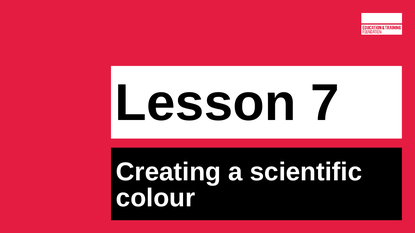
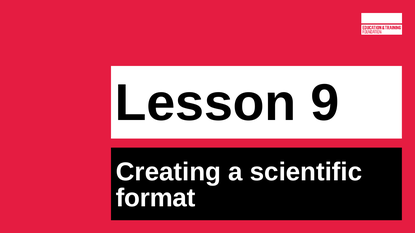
7: 7 -> 9
colour: colour -> format
